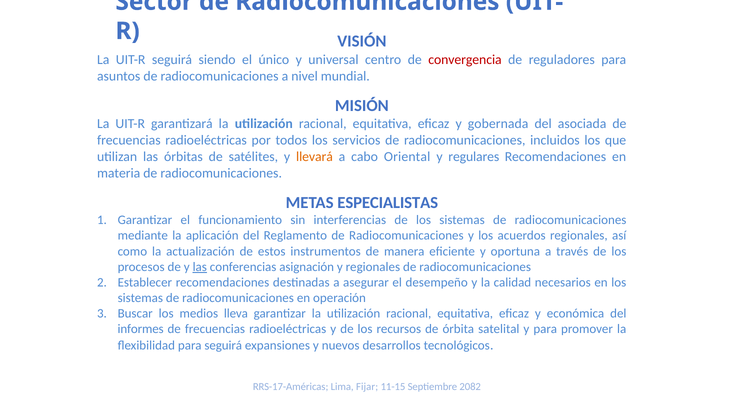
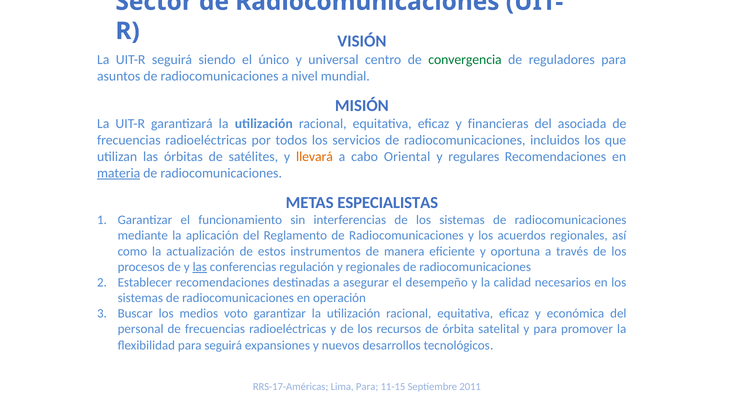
convergencia colour: red -> green
gobernada: gobernada -> financieras
materia underline: none -> present
asignación: asignación -> regulación
lleva: lleva -> voto
informes: informes -> personal
Lima Fijar: Fijar -> Para
2082: 2082 -> 2011
